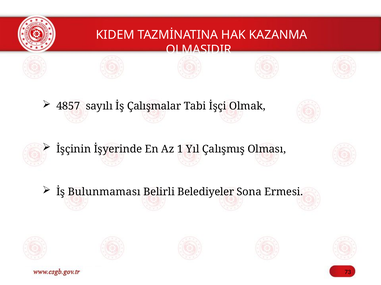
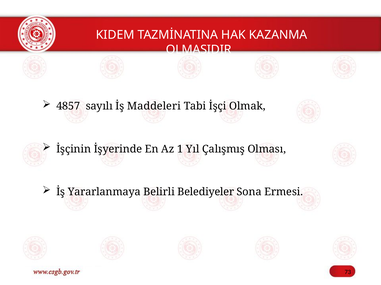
Çalışmalar: Çalışmalar -> Maddeleri
Bulunmaması: Bulunmaması -> Yararlanmaya
